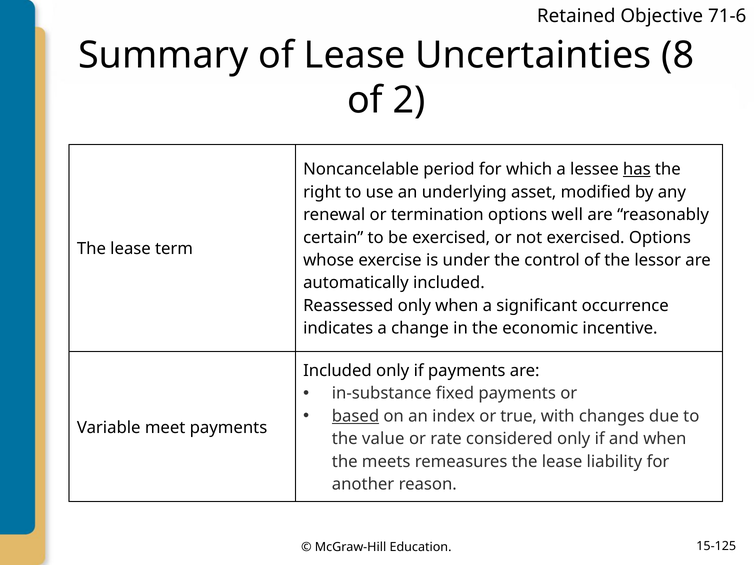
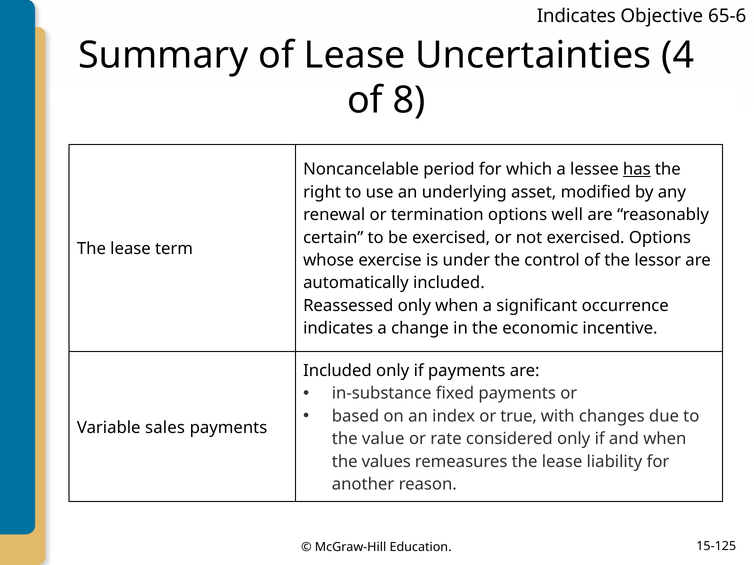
Retained at (576, 16): Retained -> Indicates
71-6: 71-6 -> 65-6
8: 8 -> 4
2: 2 -> 8
based underline: present -> none
meet: meet -> sales
meets: meets -> values
